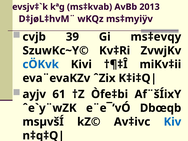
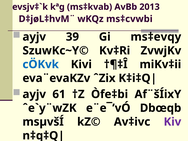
ms‡myiÿv: ms‡myiÿv -> ms‡cvwbi
cvjb at (34, 37): cvjb -> ayjv
Kiv colour: blue -> purple
